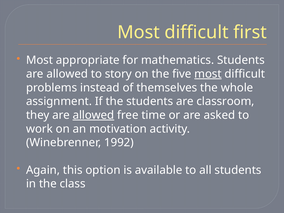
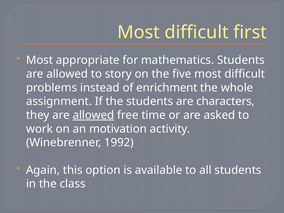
most at (208, 74) underline: present -> none
themselves: themselves -> enrichment
classroom: classroom -> characters
